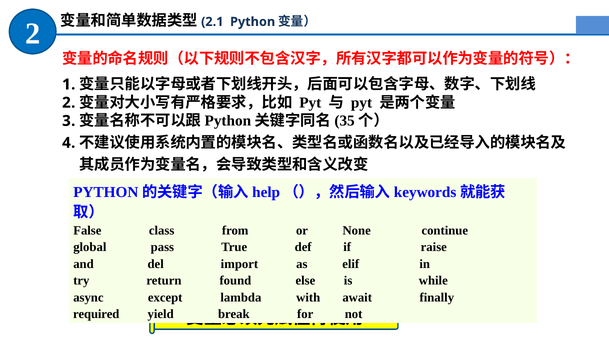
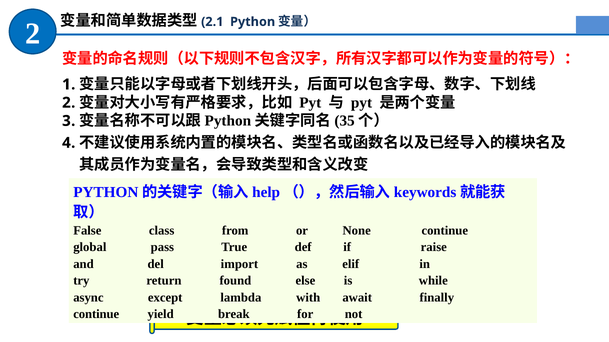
required at (96, 314): required -> continue
